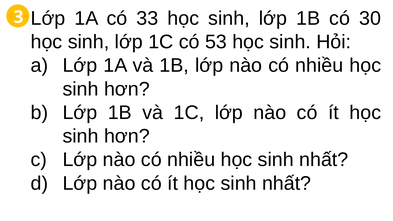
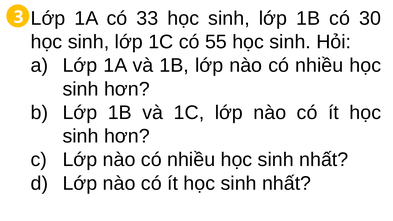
53: 53 -> 55
